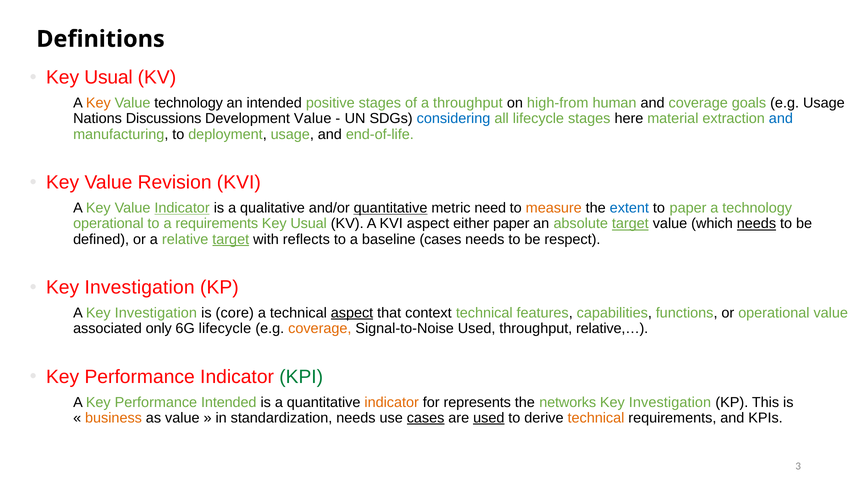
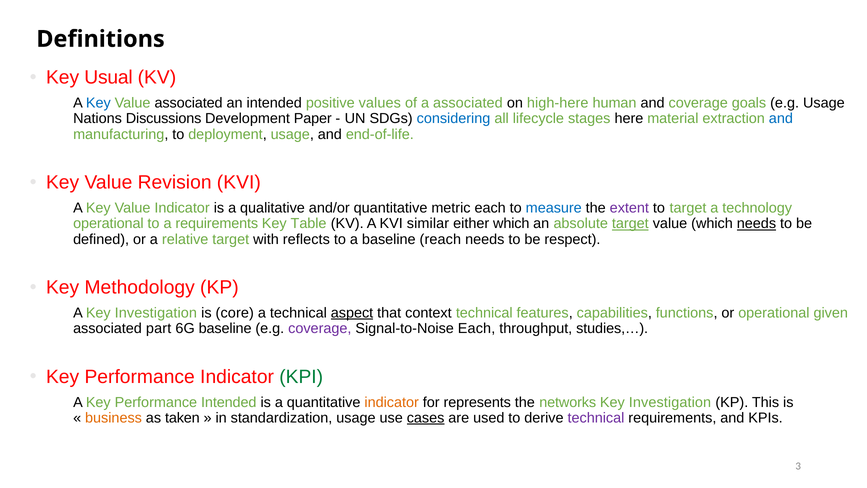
Key at (98, 103) colour: orange -> blue
Value technology: technology -> associated
positive stages: stages -> values
a throughput: throughput -> associated
high-from: high-from -> high-here
Development Value: Value -> Paper
Indicator at (182, 208) underline: present -> none
quantitative at (391, 208) underline: present -> none
metric need: need -> each
measure colour: orange -> blue
extent colour: blue -> purple
to paper: paper -> target
Usual at (309, 223): Usual -> Table
KVI aspect: aspect -> similar
either paper: paper -> which
target at (231, 239) underline: present -> none
baseline cases: cases -> reach
Investigation at (140, 287): Investigation -> Methodology
operational value: value -> given
only: only -> part
6G lifecycle: lifecycle -> baseline
coverage at (320, 328) colour: orange -> purple
Signal-to-Noise Used: Used -> Each
relative,…: relative,… -> studies,…
as value: value -> taken
standardization needs: needs -> usage
used at (489, 418) underline: present -> none
technical at (596, 418) colour: orange -> purple
